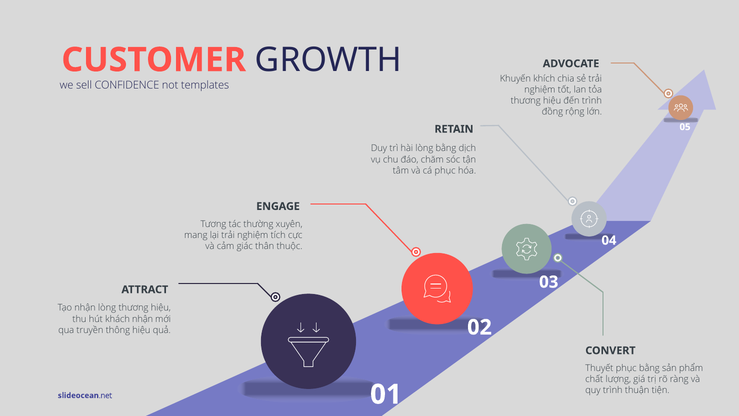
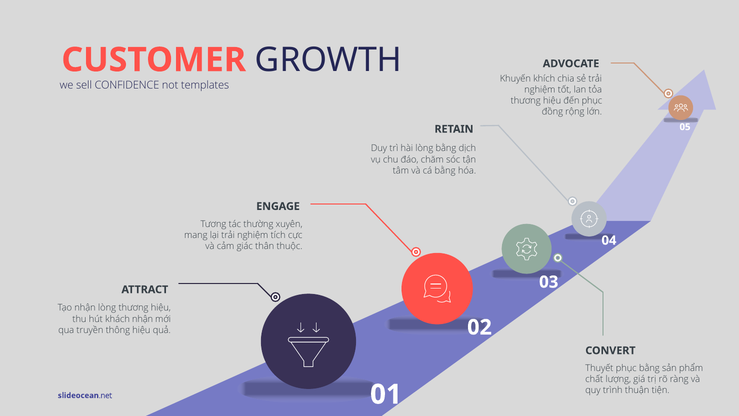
đến trình: trình -> phục
cá phục: phục -> bằng
